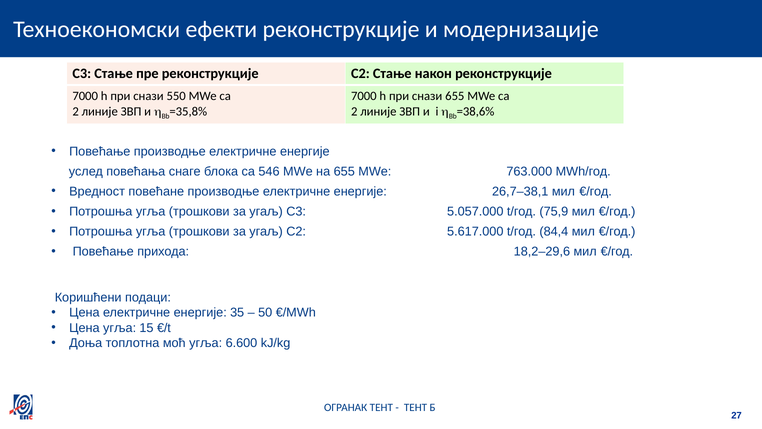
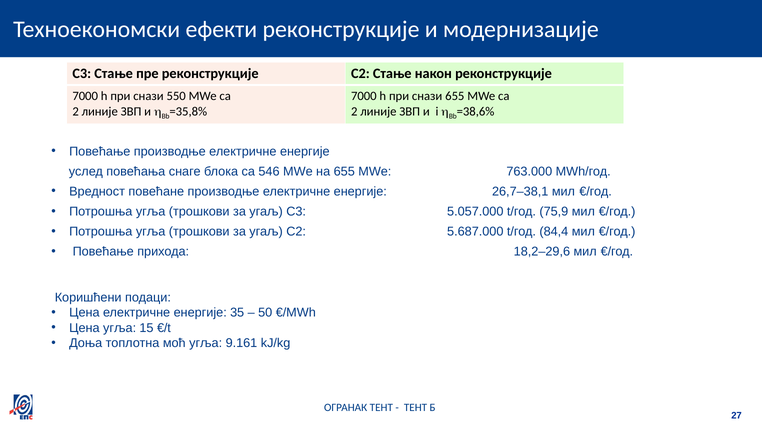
5.617.000: 5.617.000 -> 5.687.000
6.600: 6.600 -> 9.161
